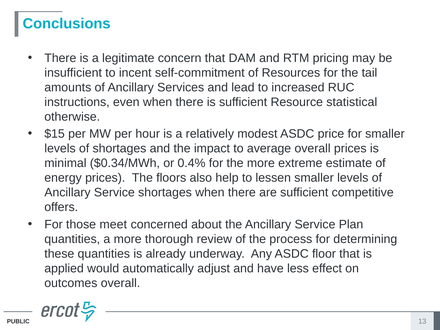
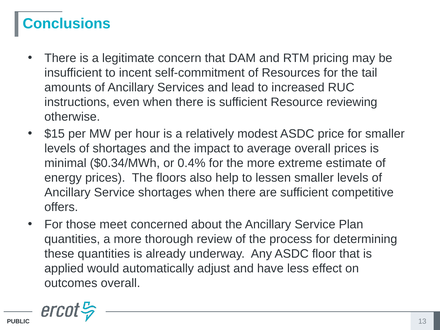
statistical: statistical -> reviewing
